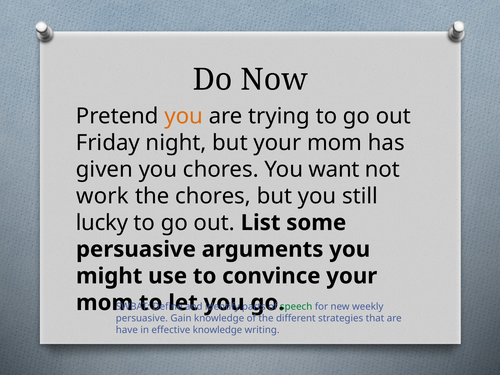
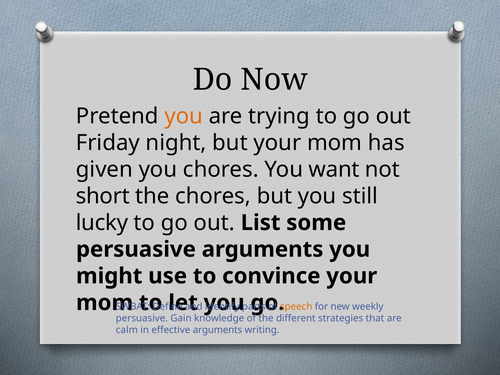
work: work -> short
speech colour: green -> orange
have: have -> calm
effective knowledge: knowledge -> arguments
